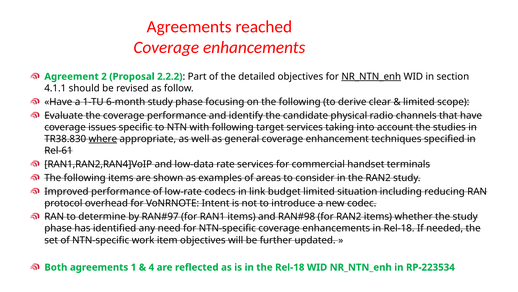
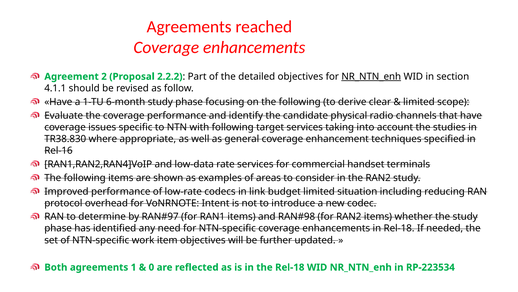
where underline: present -> none
Rel-61: Rel-61 -> Rel-16
4: 4 -> 0
